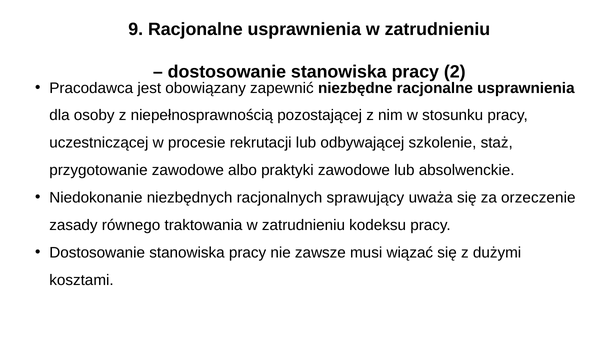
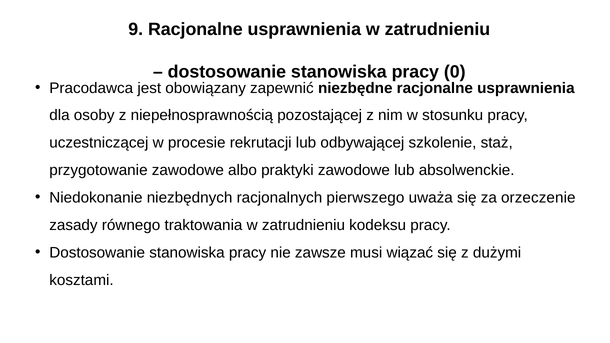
2: 2 -> 0
sprawujący: sprawujący -> pierwszego
